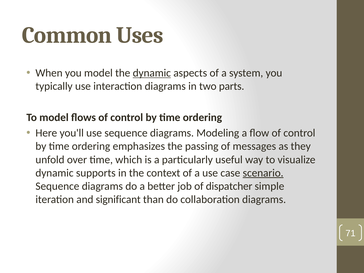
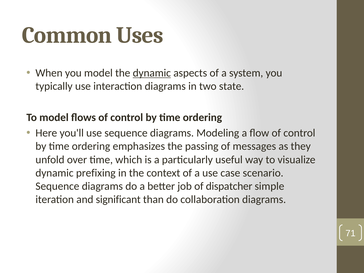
parts: parts -> state
supports: supports -> prefixing
scenario underline: present -> none
